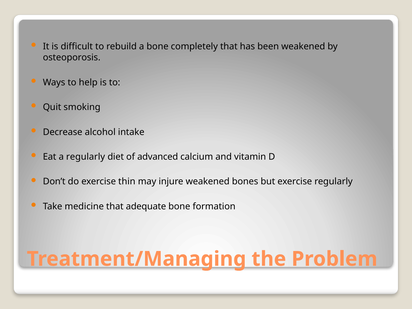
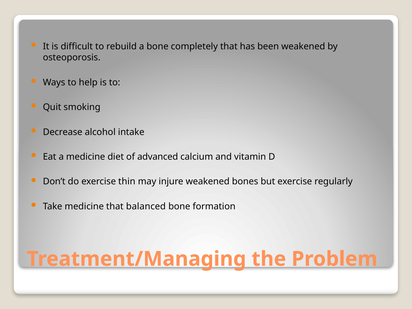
a regularly: regularly -> medicine
adequate: adequate -> balanced
